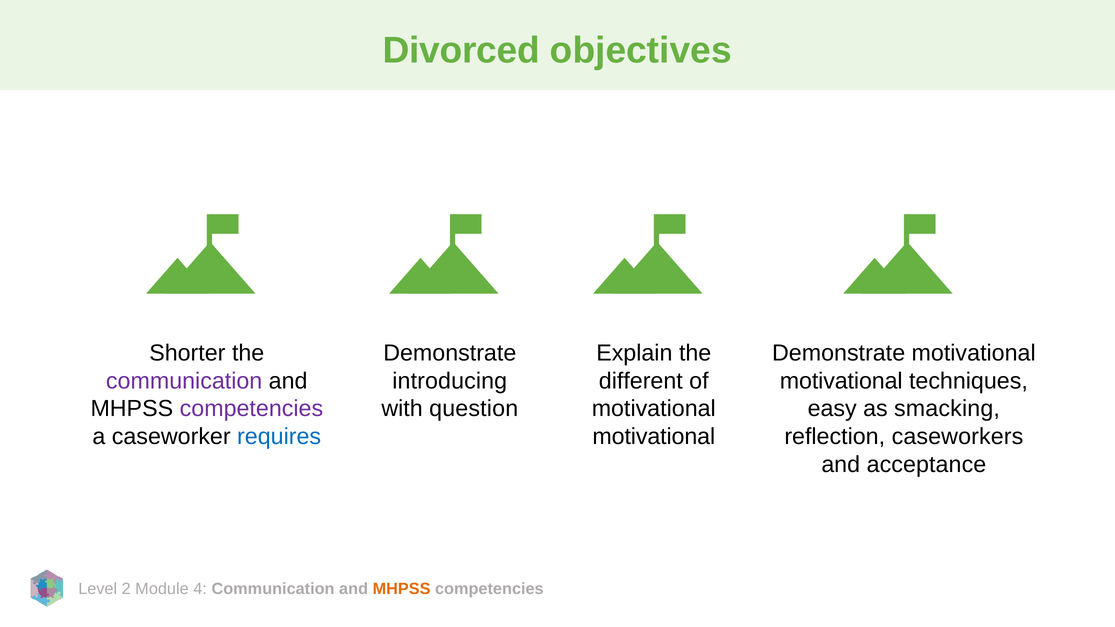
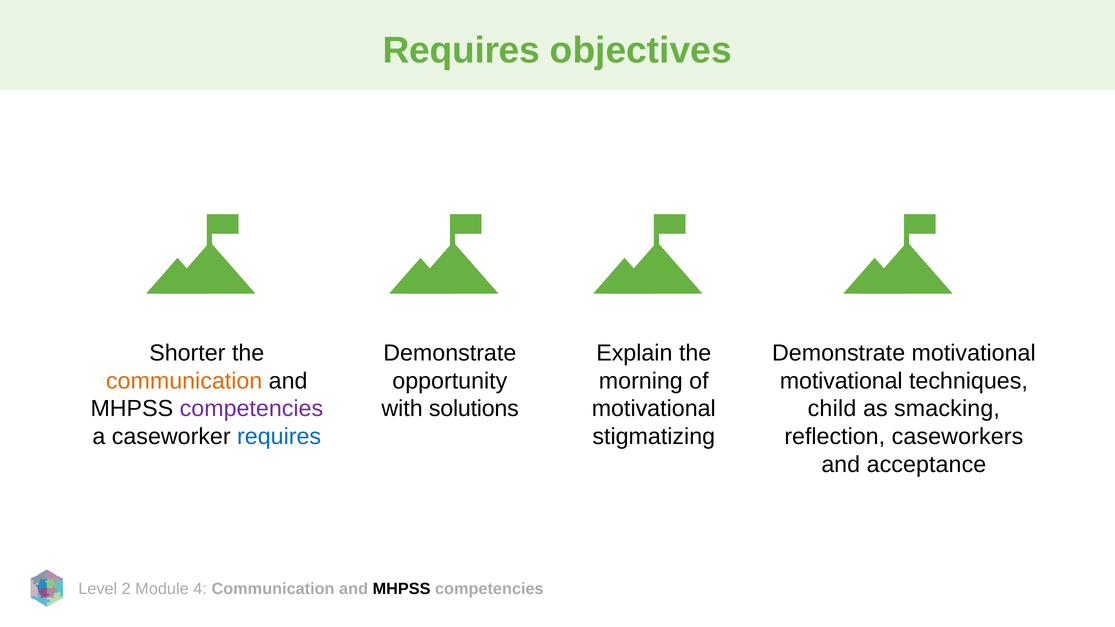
Divorced at (461, 51): Divorced -> Requires
communication at (184, 381) colour: purple -> orange
different: different -> morning
introducing: introducing -> opportunity
question: question -> solutions
easy: easy -> child
motivational at (654, 437): motivational -> stigmatizing
MHPSS at (402, 589) colour: orange -> black
